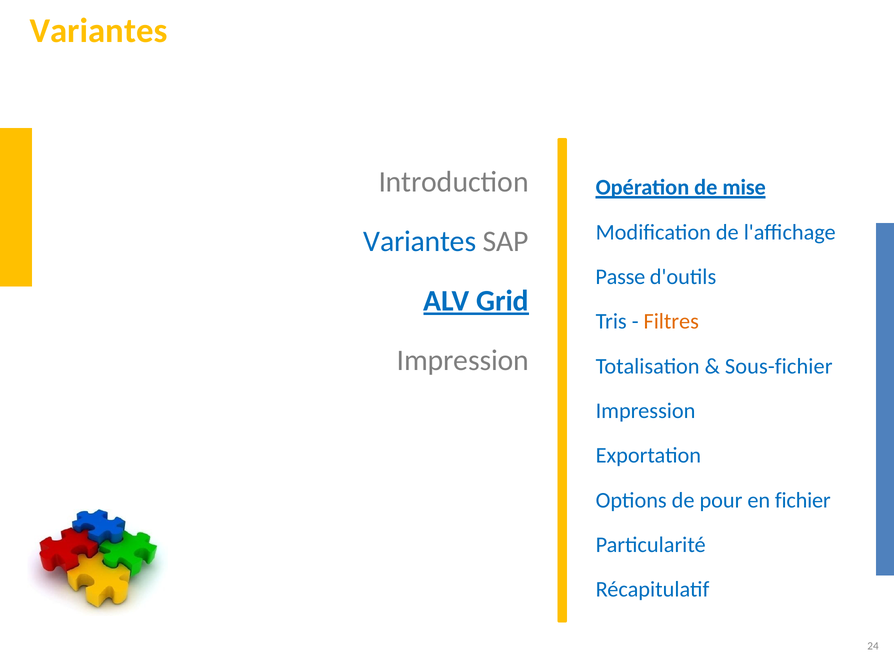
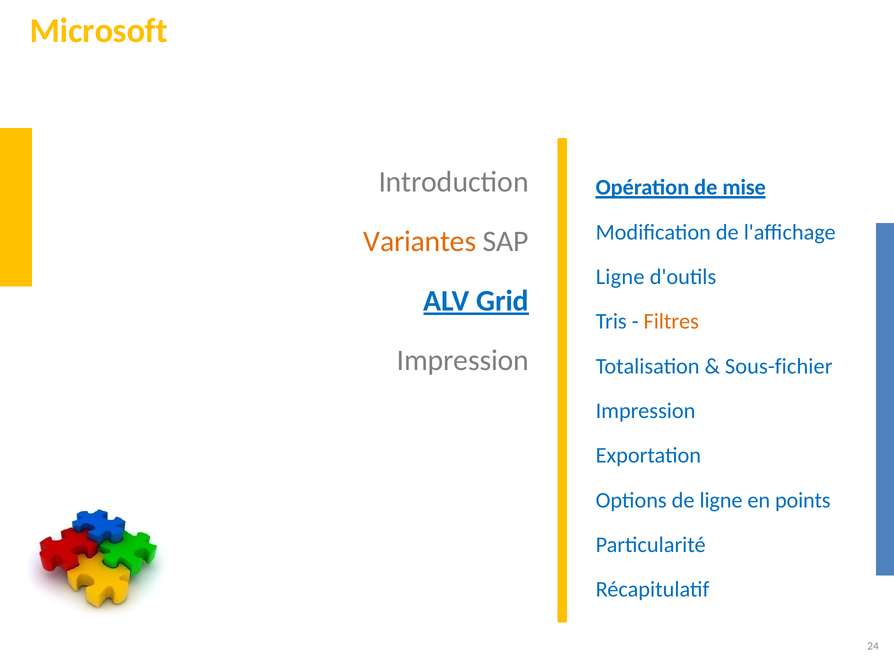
Variantes at (99, 31): Variantes -> Microsoft
Variantes at (420, 242) colour: blue -> orange
Passe at (620, 277): Passe -> Ligne
de pour: pour -> ligne
fichier: fichier -> points
